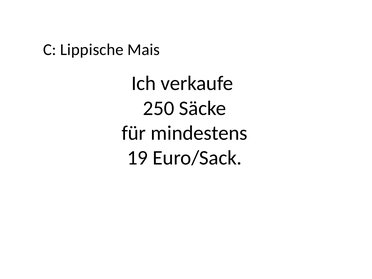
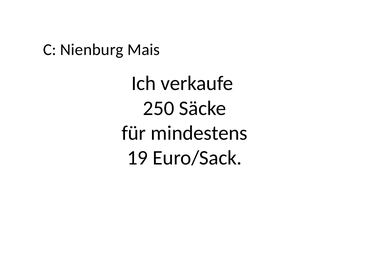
Lippische: Lippische -> Nienburg
